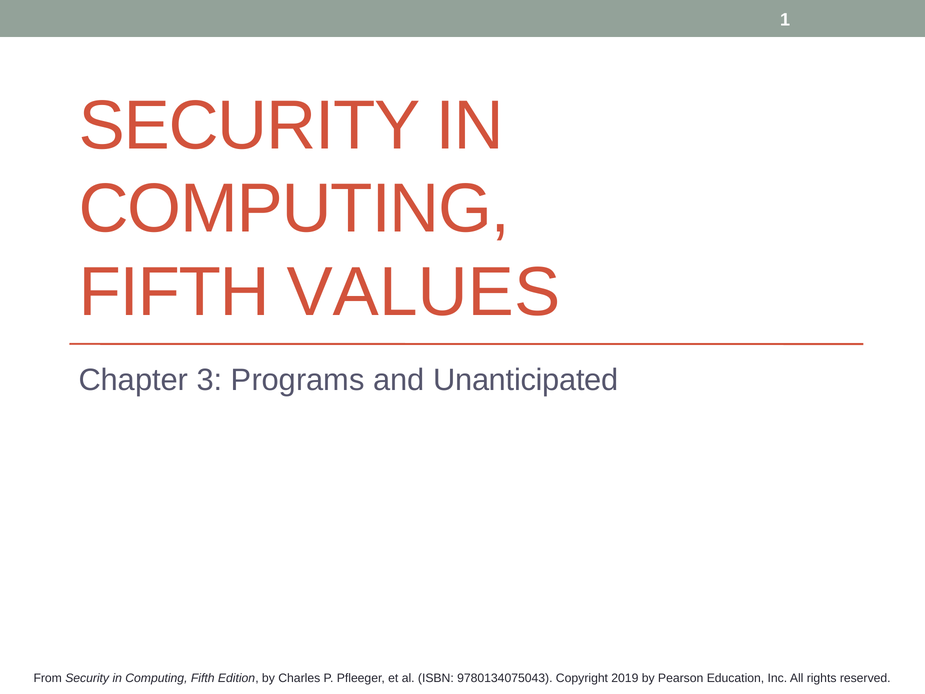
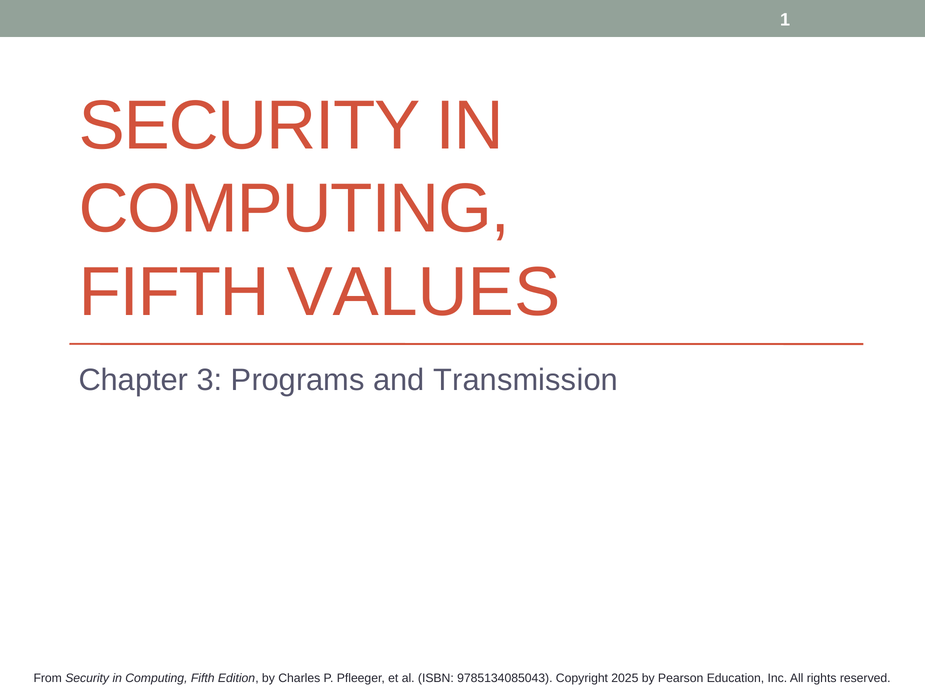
Unanticipated: Unanticipated -> Transmission
9780134075043: 9780134075043 -> 9785134085043
2019: 2019 -> 2025
